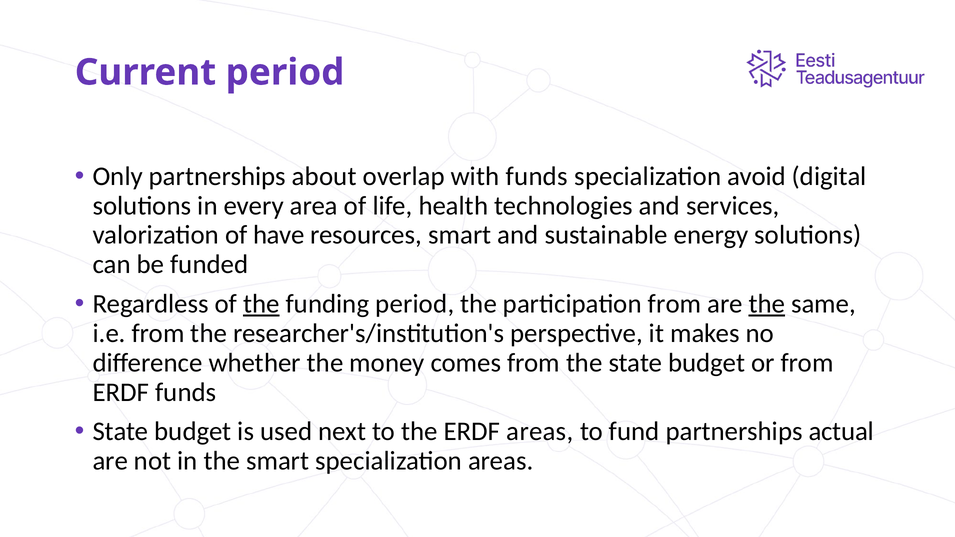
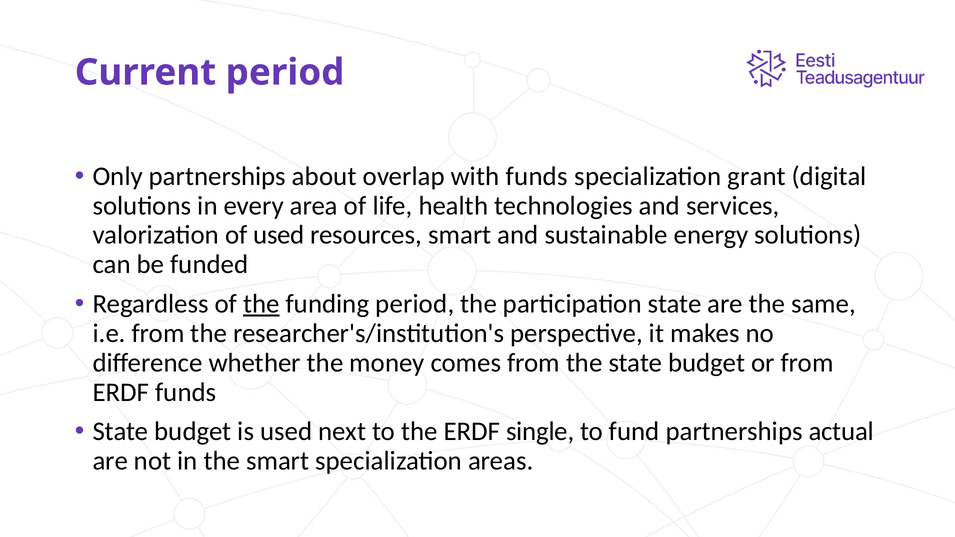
avoid: avoid -> grant
of have: have -> used
participation from: from -> state
the at (767, 304) underline: present -> none
ERDF areas: areas -> single
